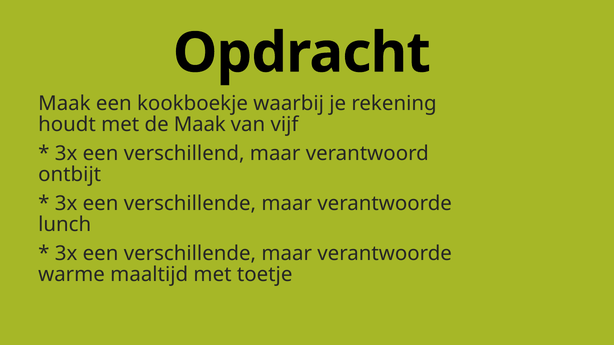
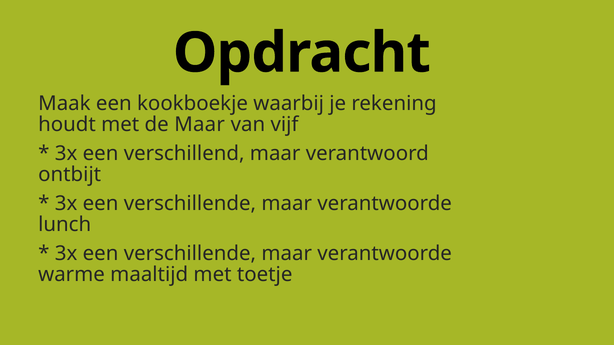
de Maak: Maak -> Maar
